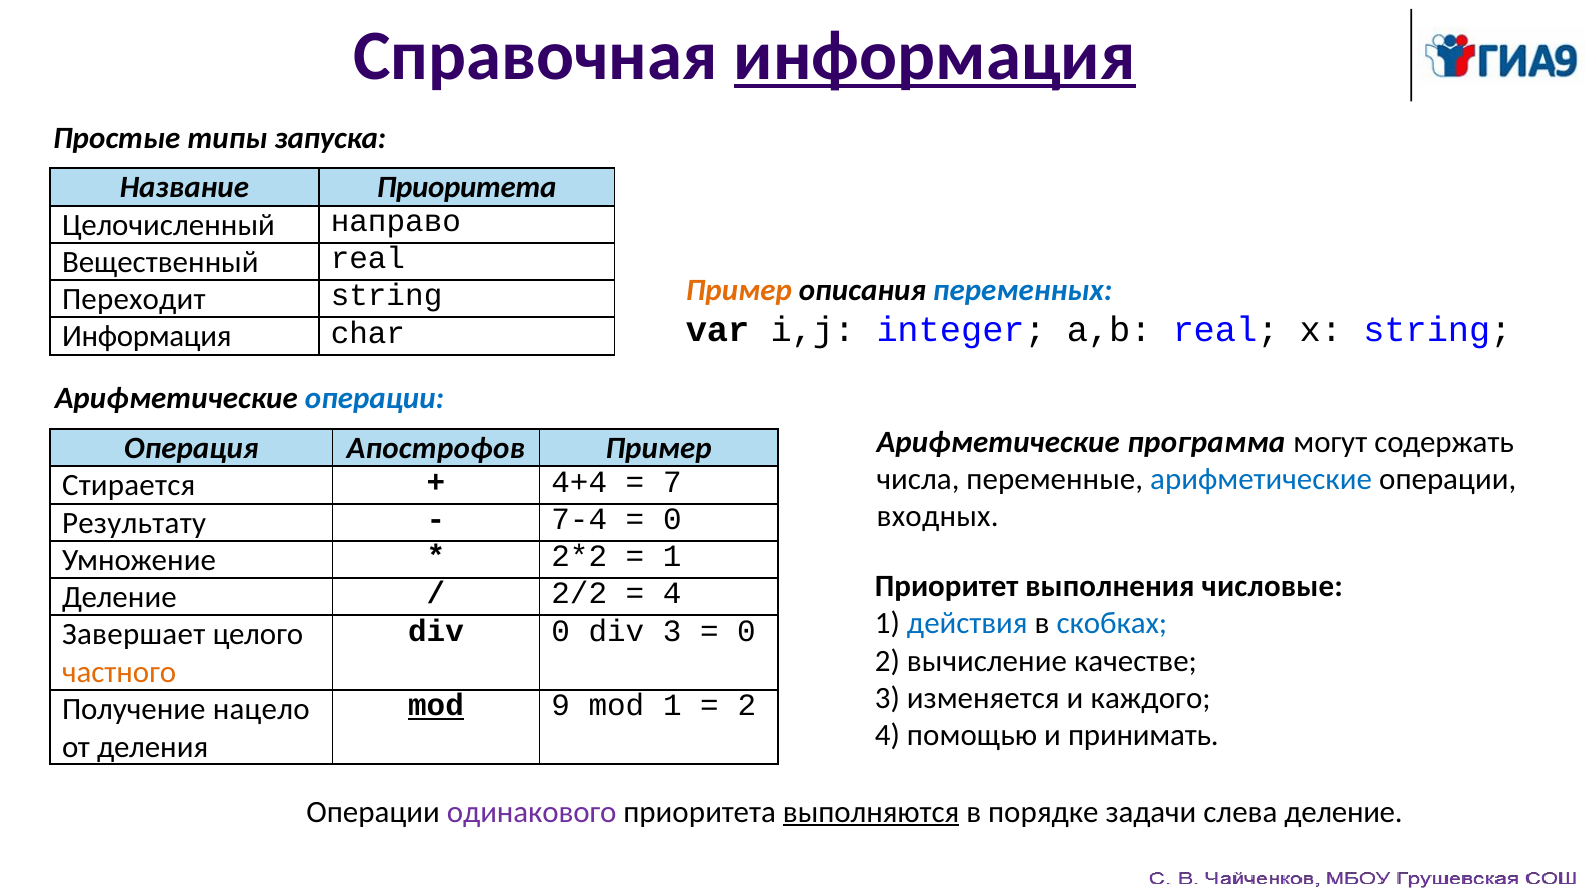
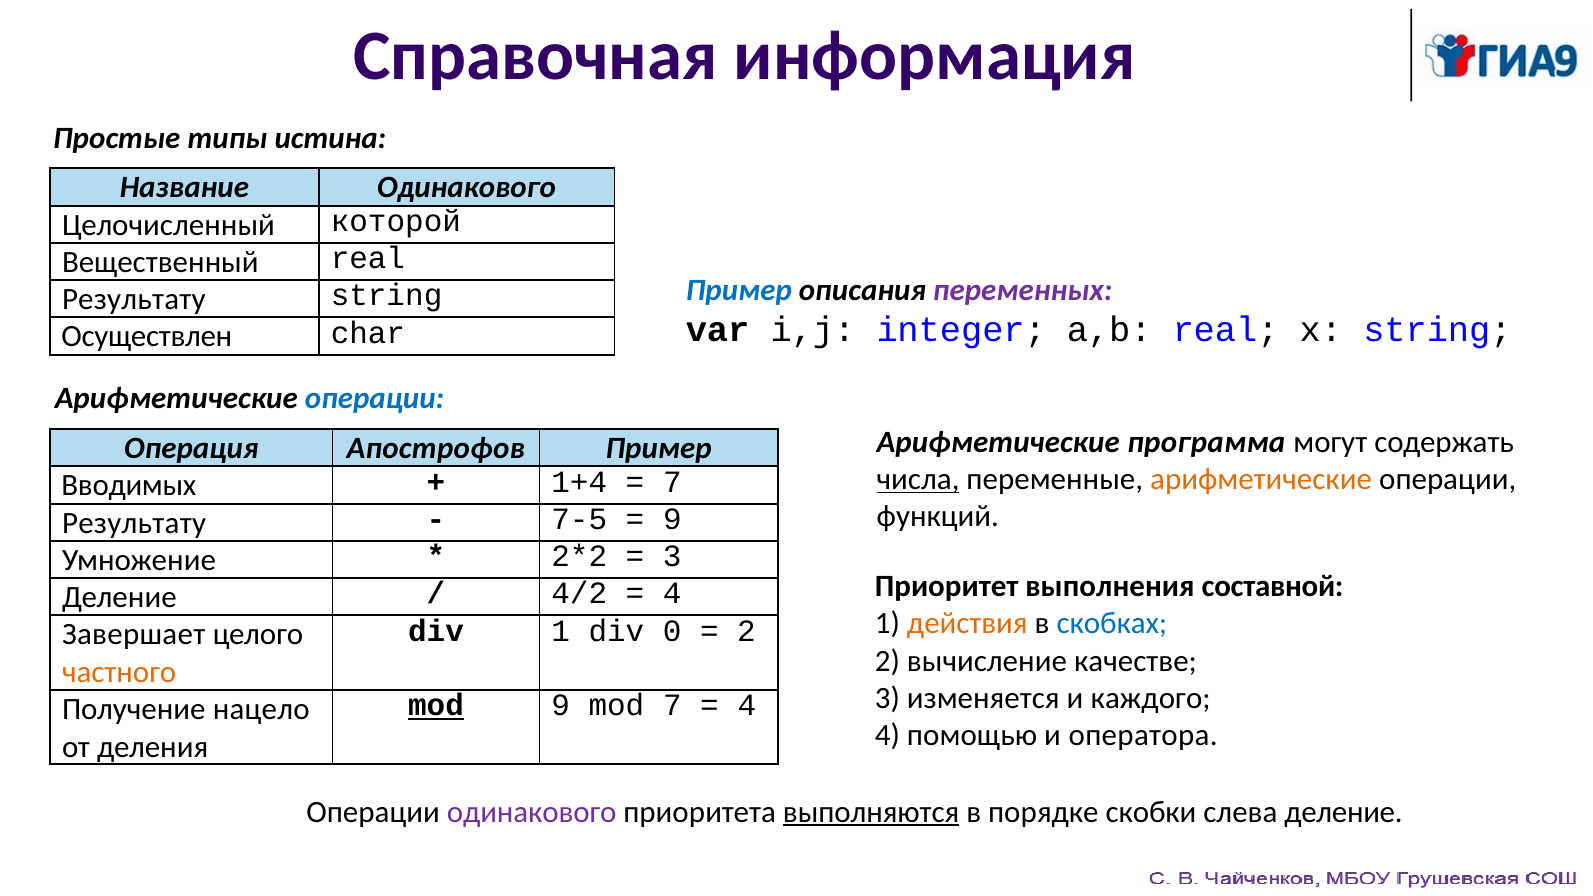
информация at (935, 56) underline: present -> none
запуска: запуска -> истина
Название Приоритета: Приоритета -> Одинакового
направо: направо -> которой
Пример at (739, 290) colour: orange -> blue
переменных colour: blue -> purple
Переходит at (134, 299): Переходит -> Результату
Информация at (147, 337): Информация -> Осуществлен
числа underline: none -> present
арифметические at (1261, 479) colour: blue -> orange
Стирается: Стирается -> Вводимых
4+4: 4+4 -> 1+4
входных: входных -> функций
7-4: 7-4 -> 7-5
0 at (672, 519): 0 -> 9
1 at (672, 557): 1 -> 3
числовые: числовые -> составной
2/2: 2/2 -> 4/2
действия colour: blue -> orange
div 0: 0 -> 1
div 3: 3 -> 0
0 at (746, 631): 0 -> 2
mod 1: 1 -> 7
2 at (747, 705): 2 -> 4
принимать: принимать -> оператора
задачи: задачи -> скобки
